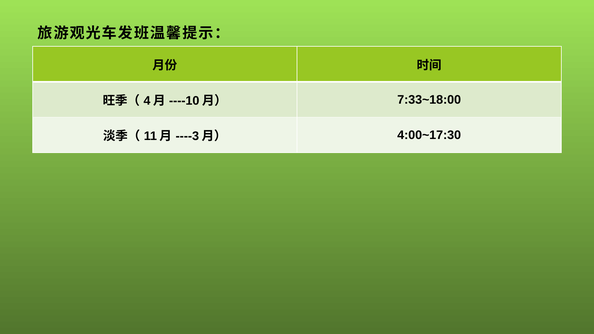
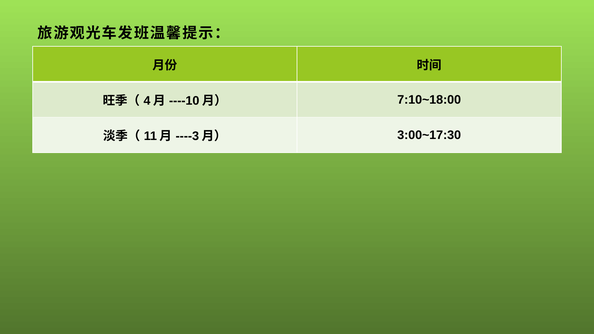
7:33~18:00: 7:33~18:00 -> 7:10~18:00
4:00~17:30: 4:00~17:30 -> 3:00~17:30
